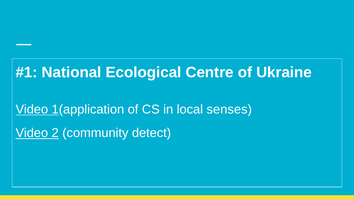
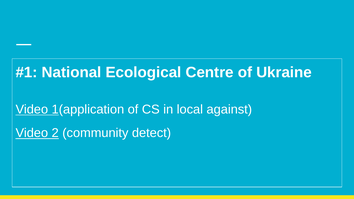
senses: senses -> against
